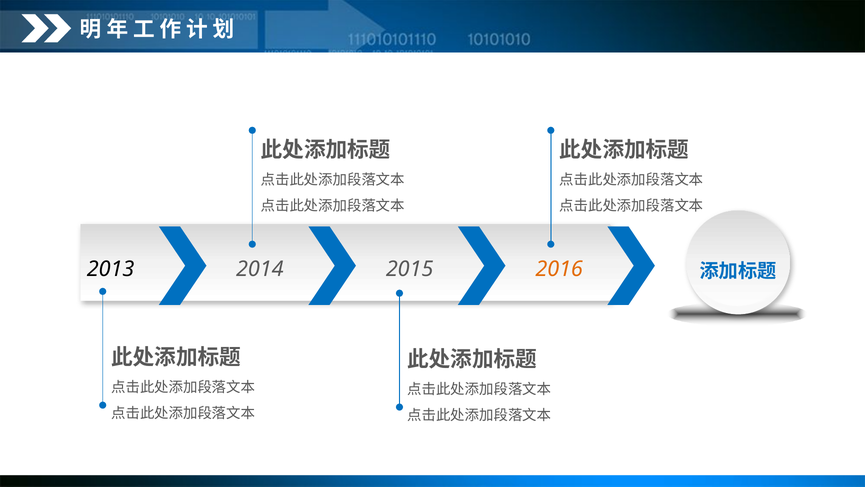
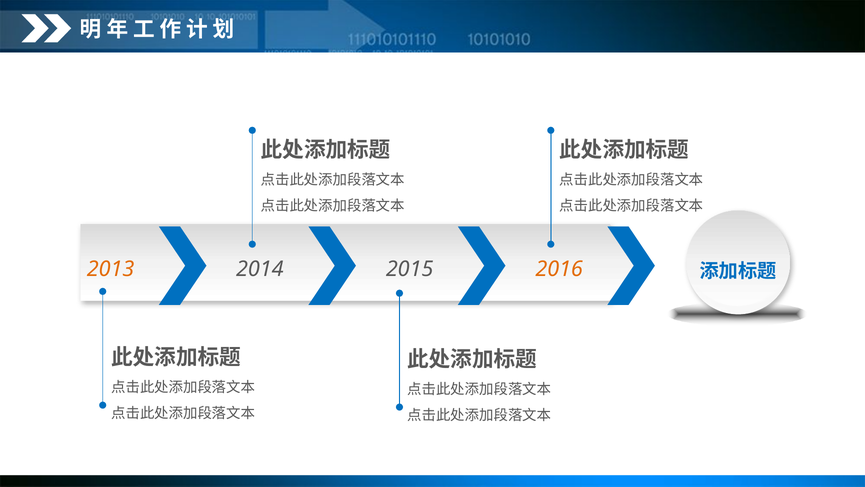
2013 colour: black -> orange
